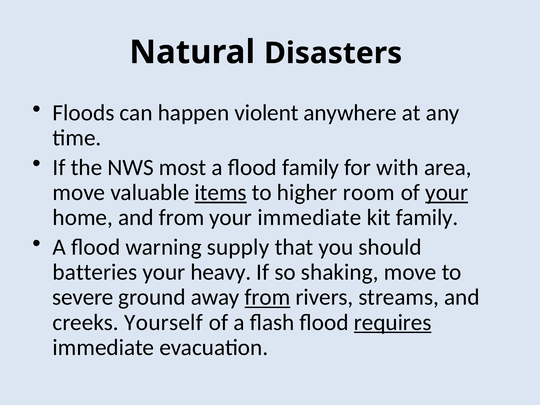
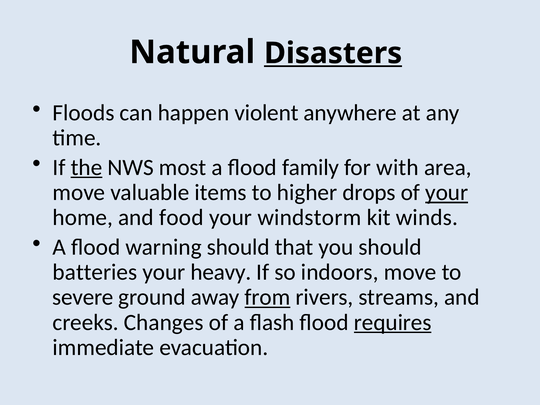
Disasters underline: none -> present
the underline: none -> present
items underline: present -> none
room: room -> drops
and from: from -> food
your immediate: immediate -> windstorm
kit family: family -> winds
warning supply: supply -> should
shaking: shaking -> indoors
Yourself: Yourself -> Changes
